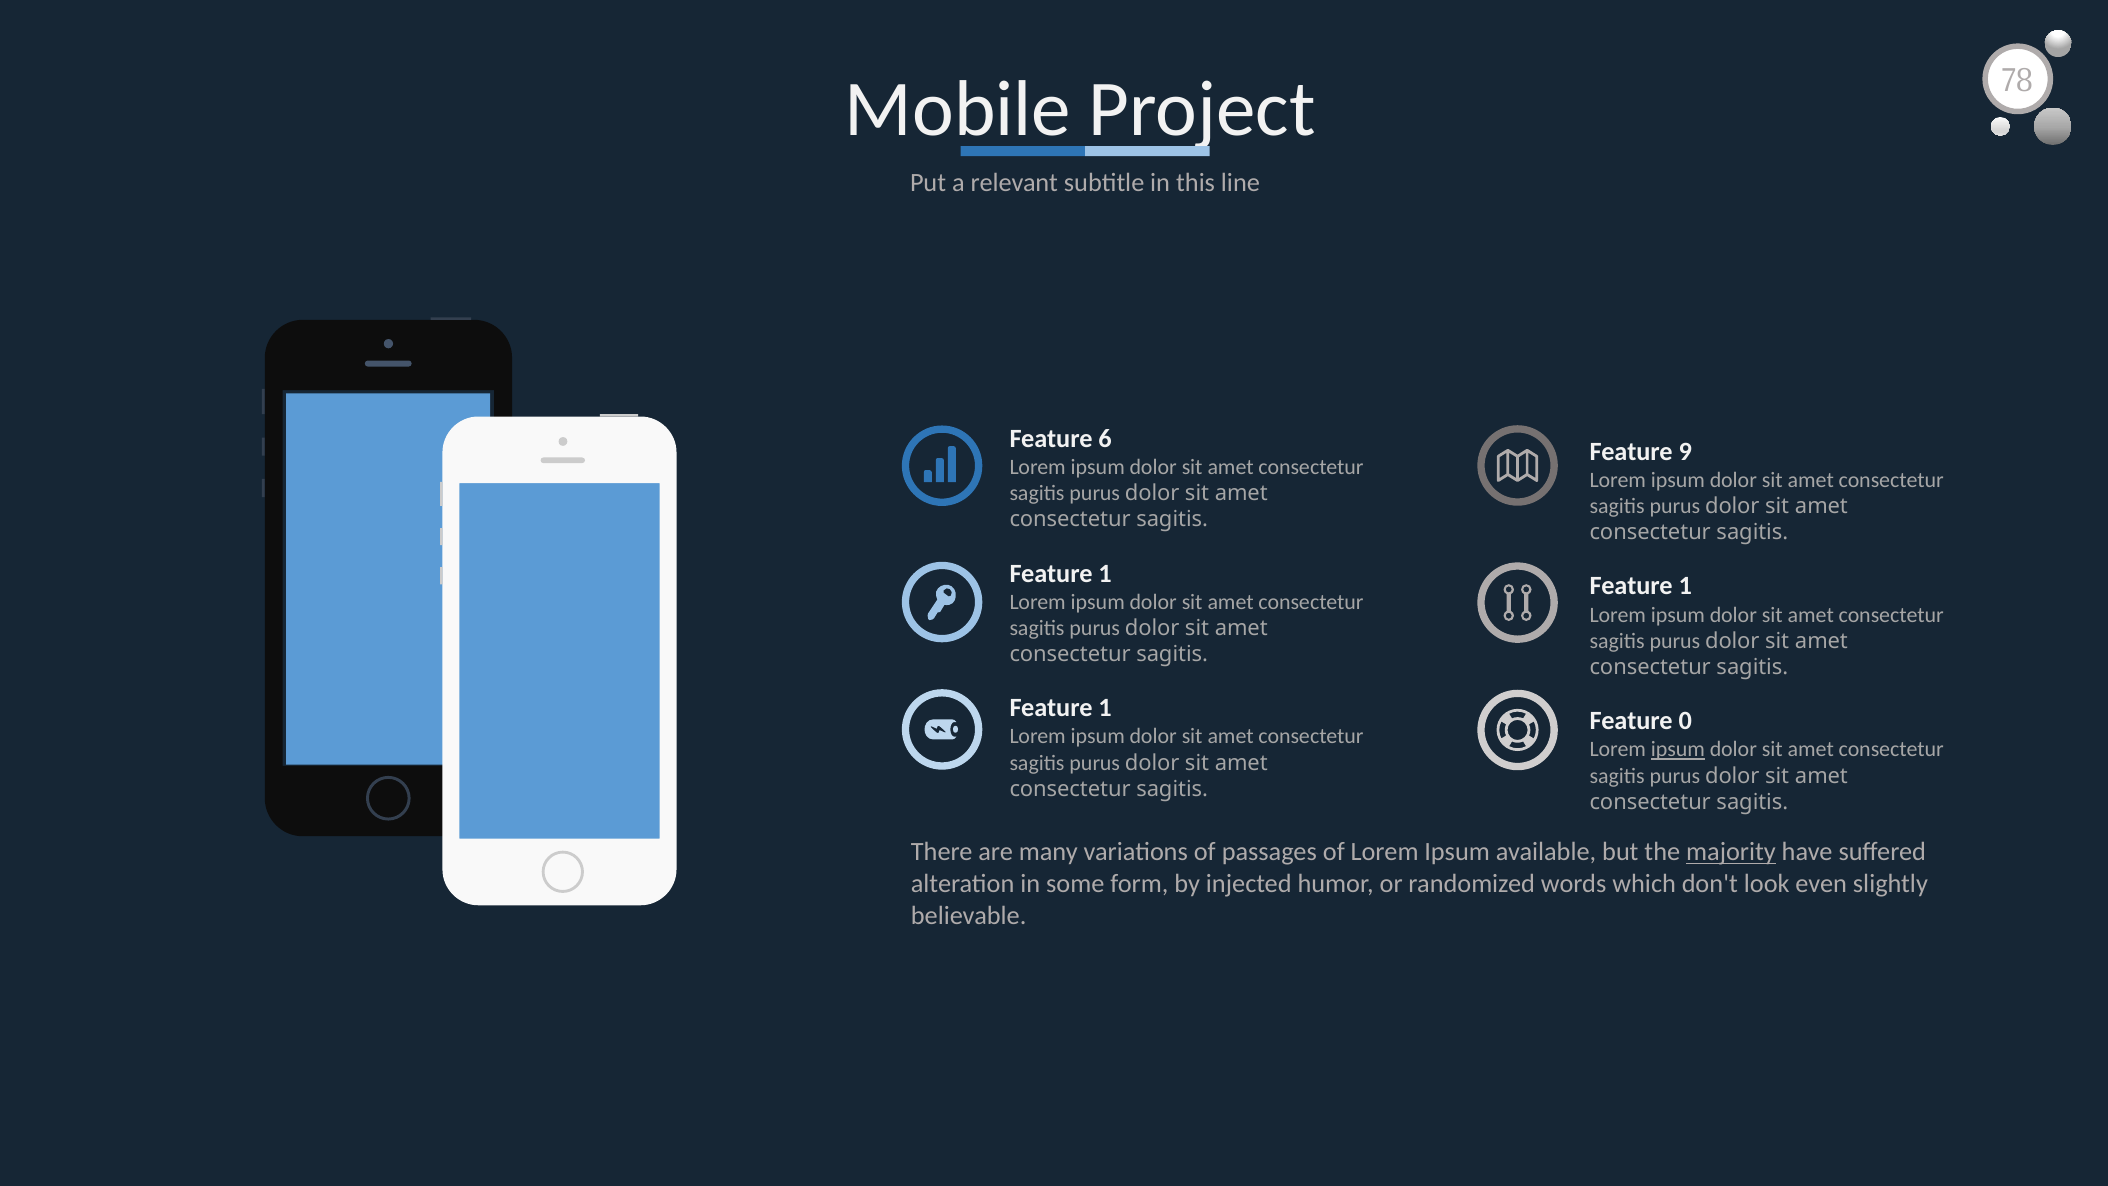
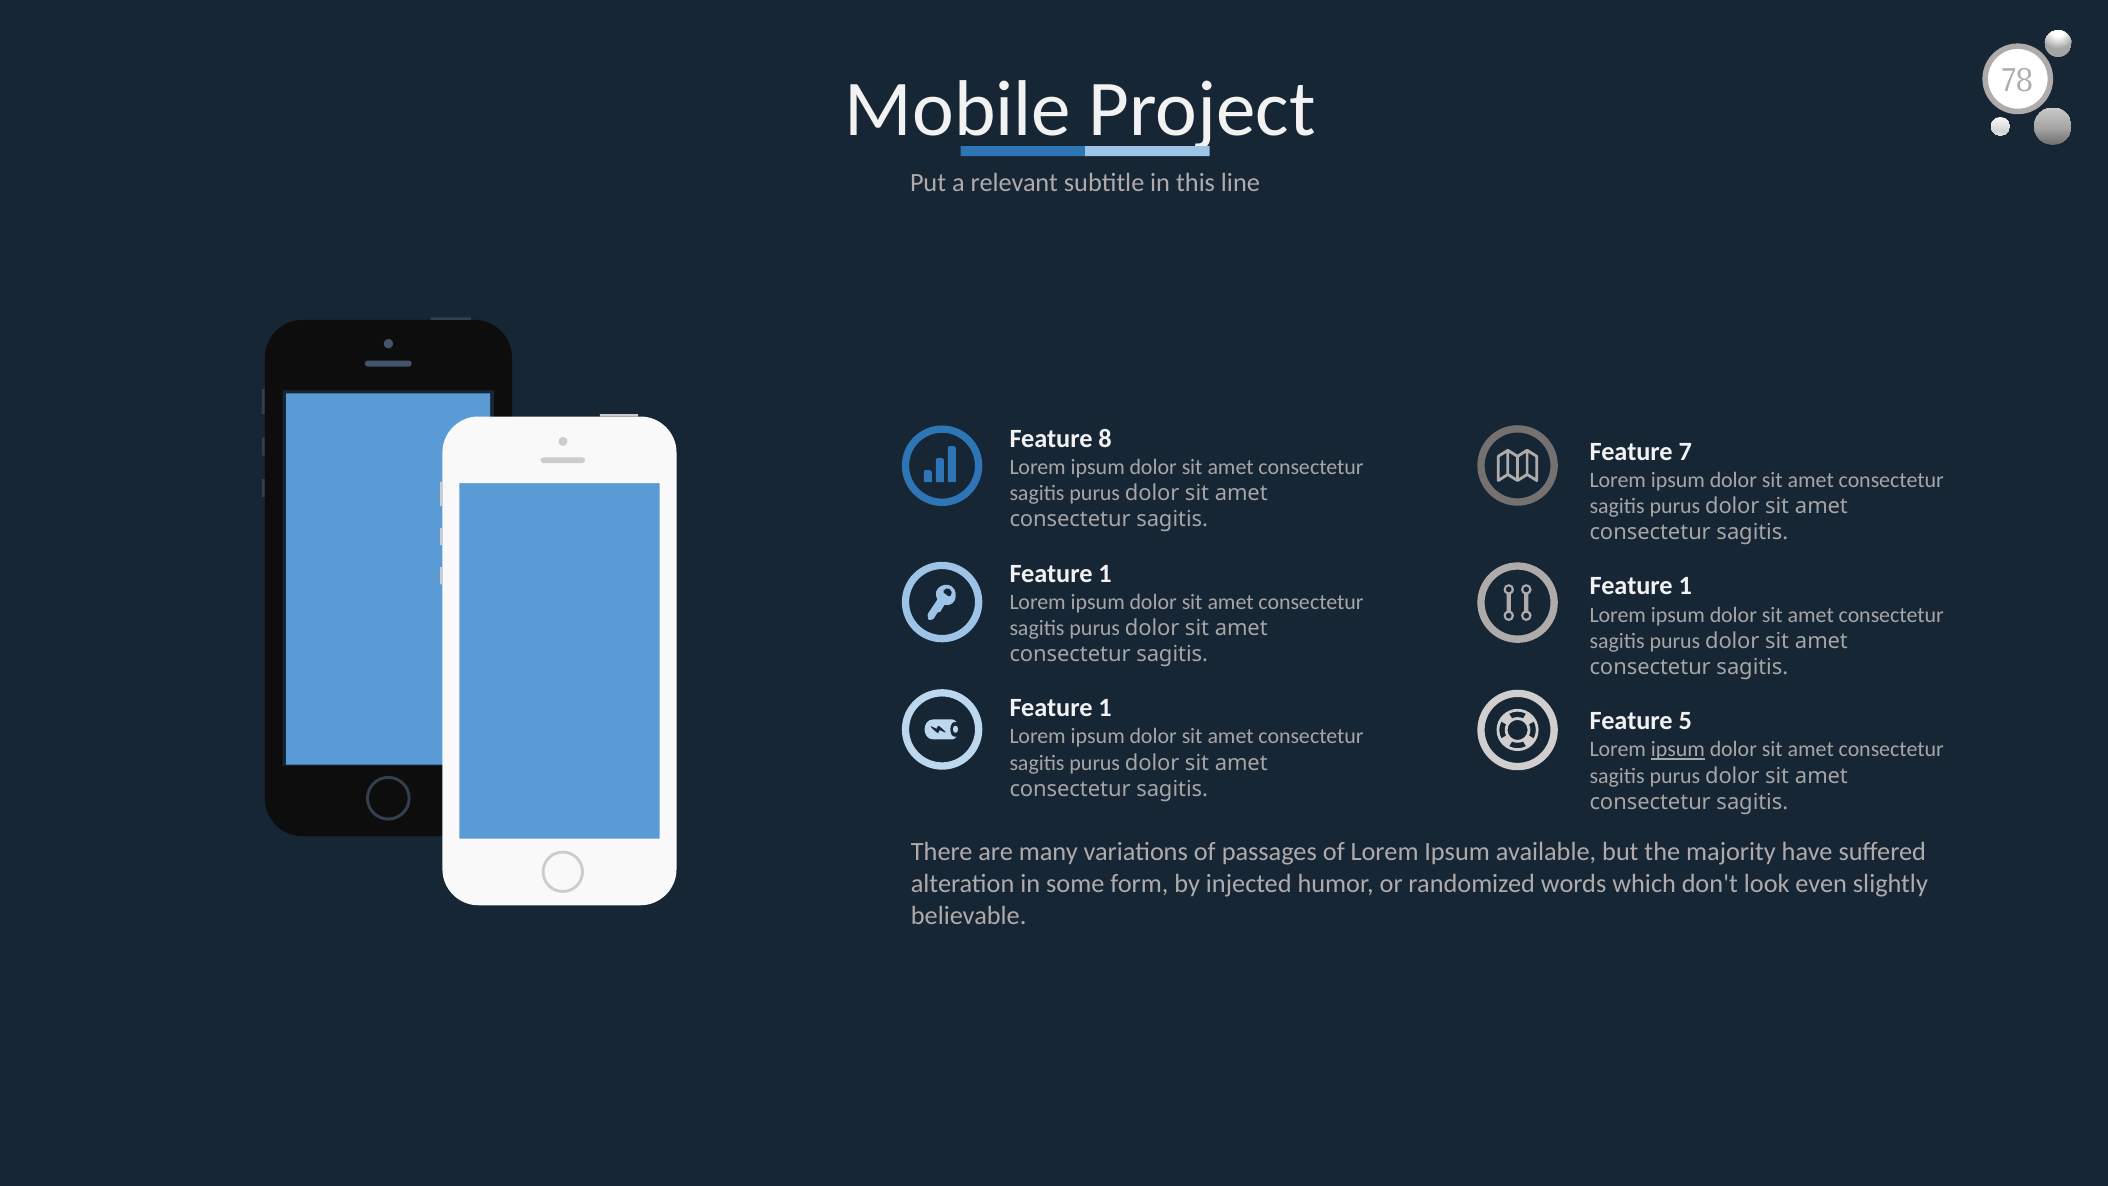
6: 6 -> 8
9: 9 -> 7
0: 0 -> 5
majority underline: present -> none
